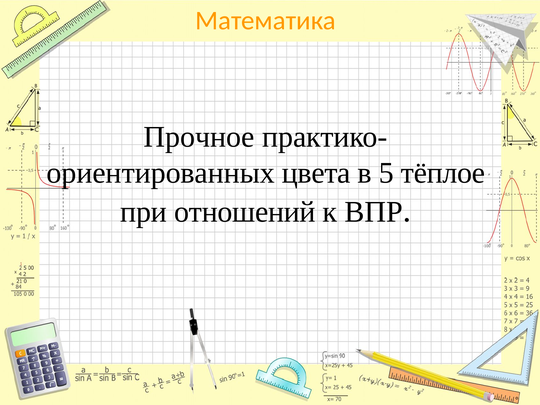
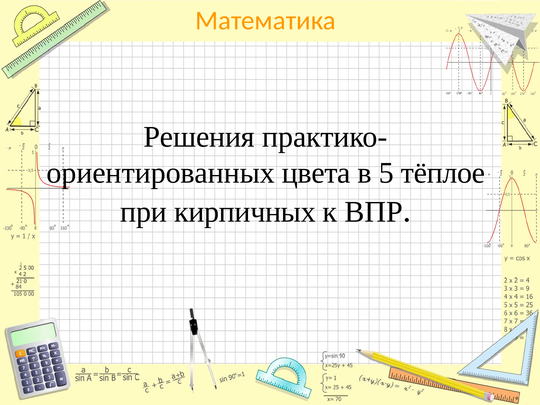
Прочное: Прочное -> Решения
отношений: отношений -> кирпичных
